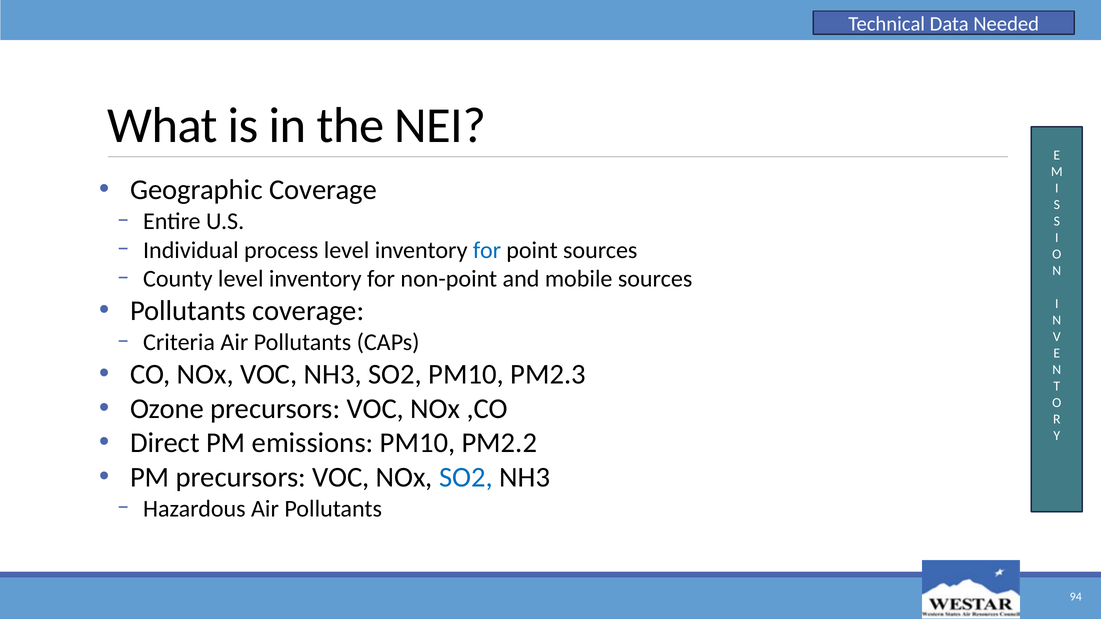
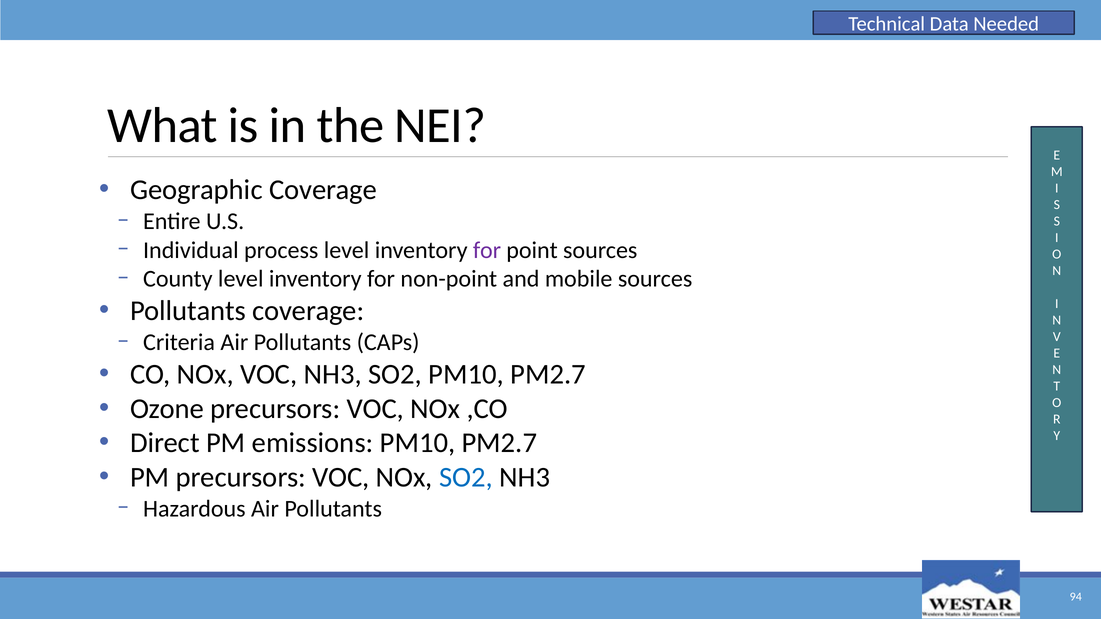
for at (487, 250) colour: blue -> purple
SO2 PM10 PM2.3: PM2.3 -> PM2.7
emissions PM10 PM2.2: PM2.2 -> PM2.7
